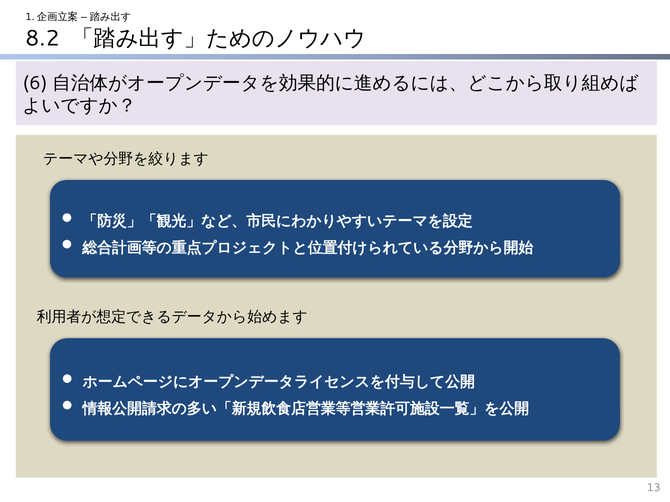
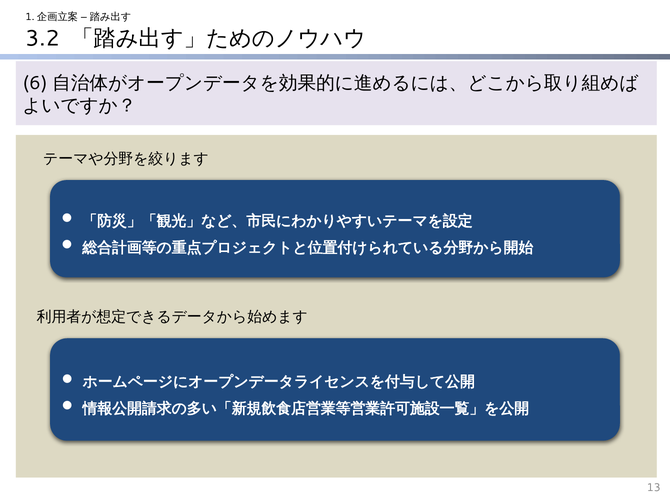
8.2: 8.2 -> 3.2
